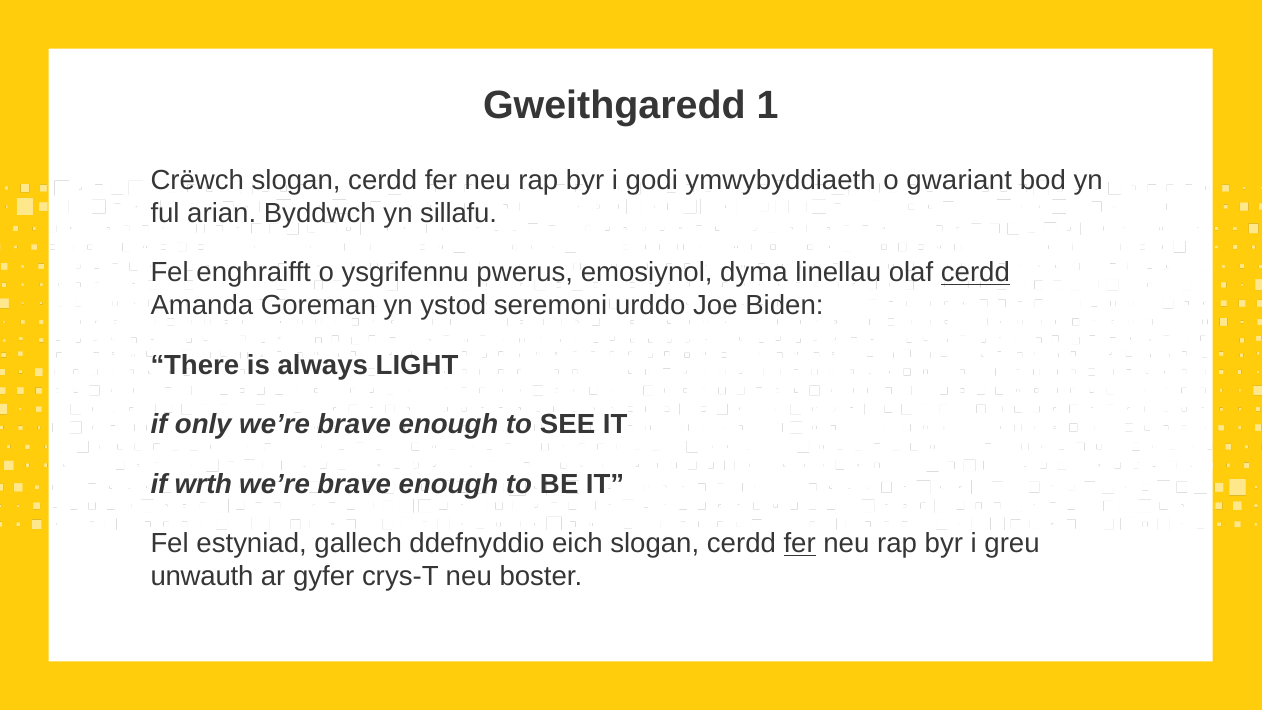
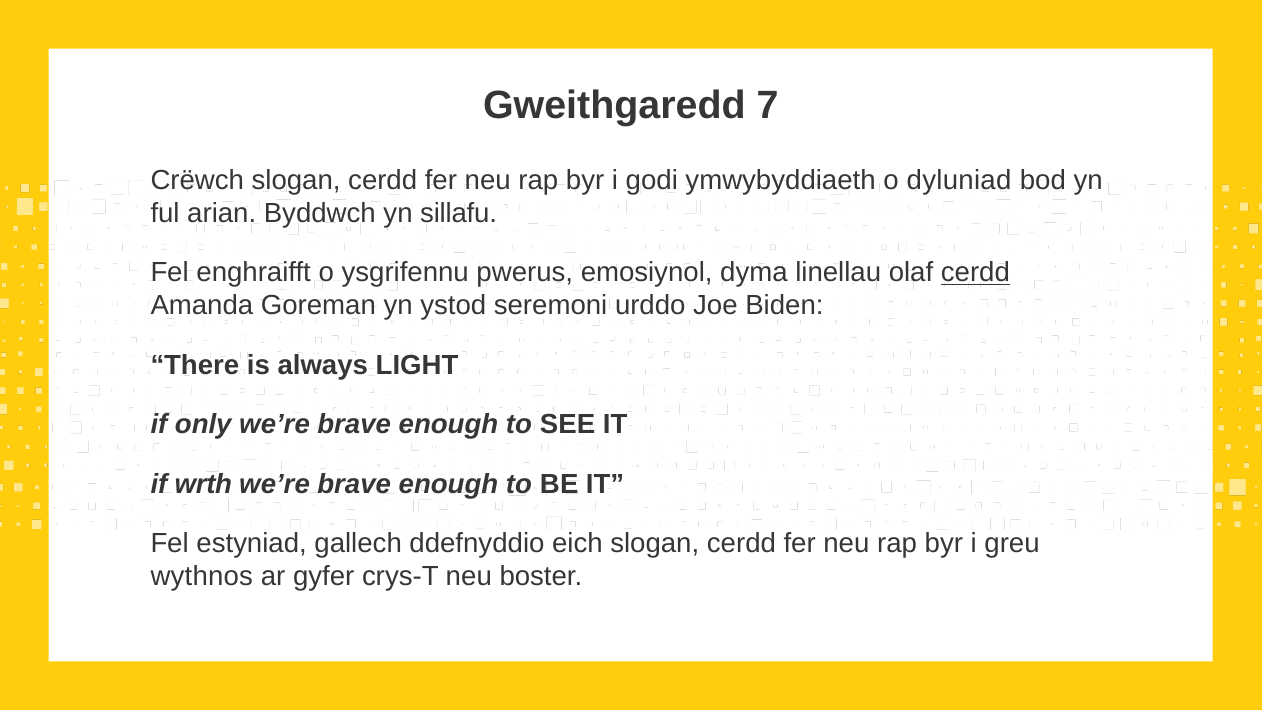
1: 1 -> 7
gwariant: gwariant -> dyluniad
fer at (800, 544) underline: present -> none
unwauth: unwauth -> wythnos
